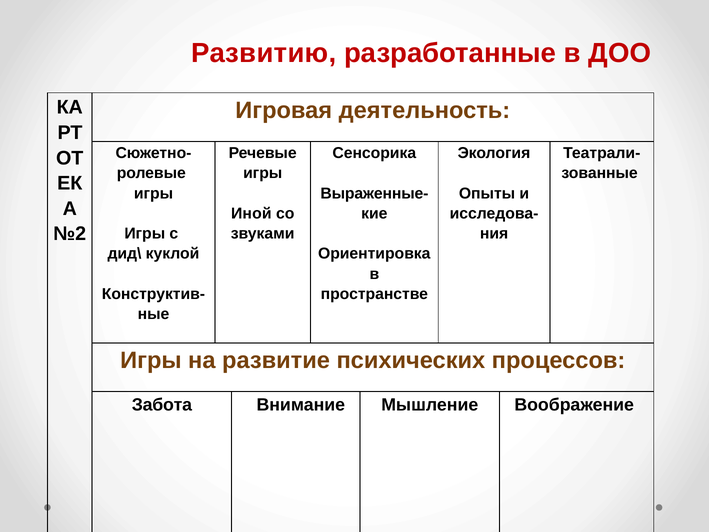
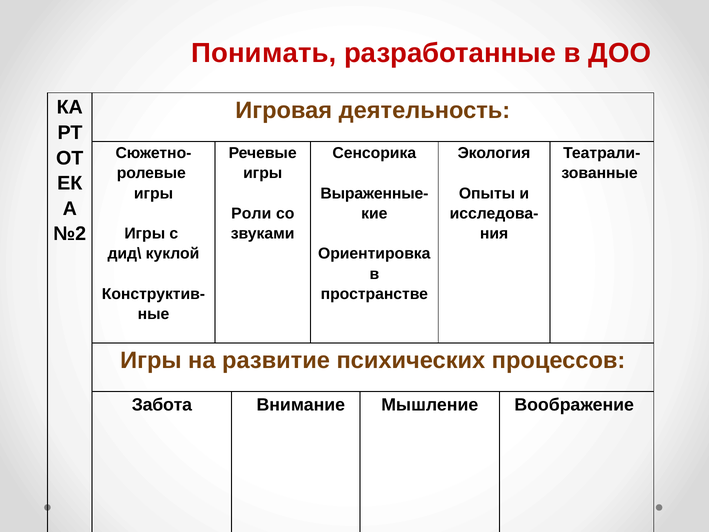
Развитию: Развитию -> Понимать
Иной: Иной -> Роли
